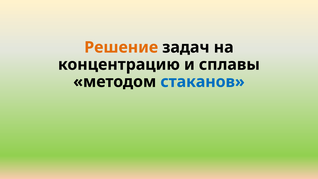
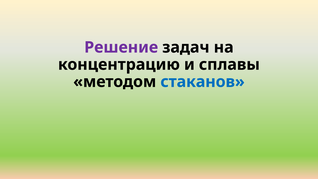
Решение colour: orange -> purple
